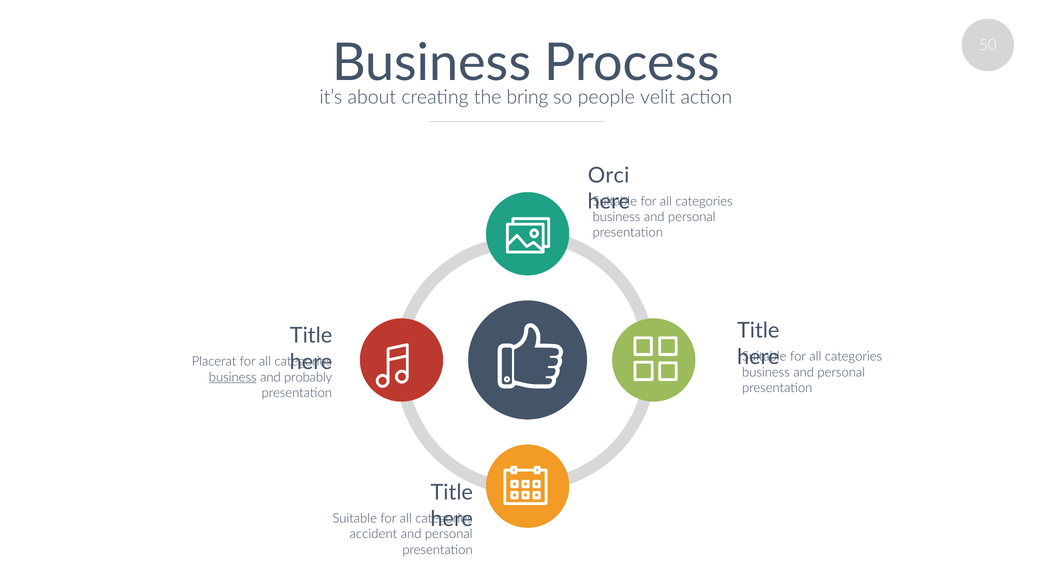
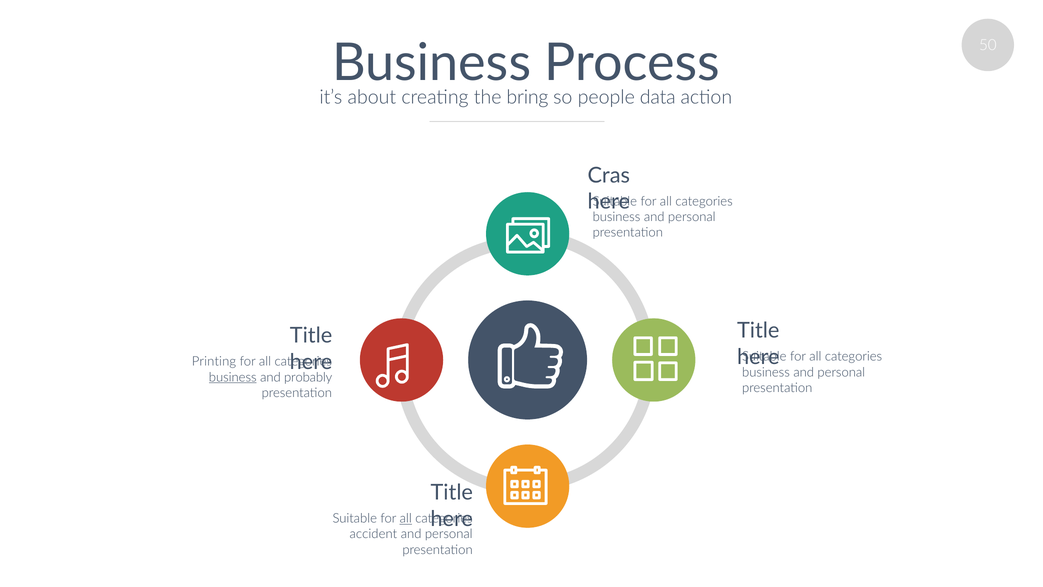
velit: velit -> data
Orci: Orci -> Cras
Placerat: Placerat -> Printing
all at (406, 518) underline: none -> present
